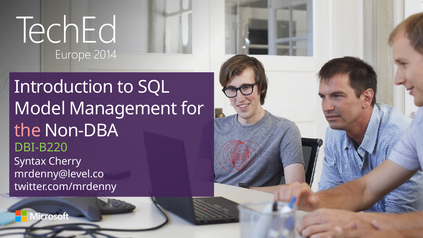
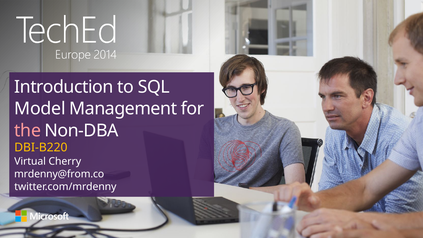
DBI-B220 colour: light green -> yellow
Syntax: Syntax -> Virtual
mrdenny@level.co: mrdenny@level.co -> mrdenny@from.co
